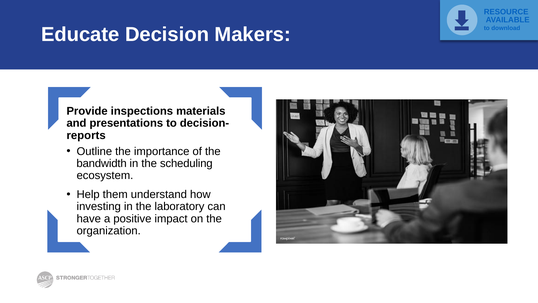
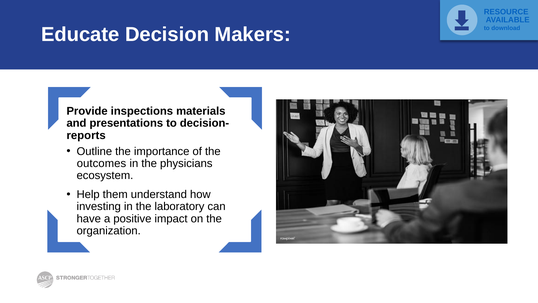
bandwidth: bandwidth -> outcomes
scheduling: scheduling -> physicians
